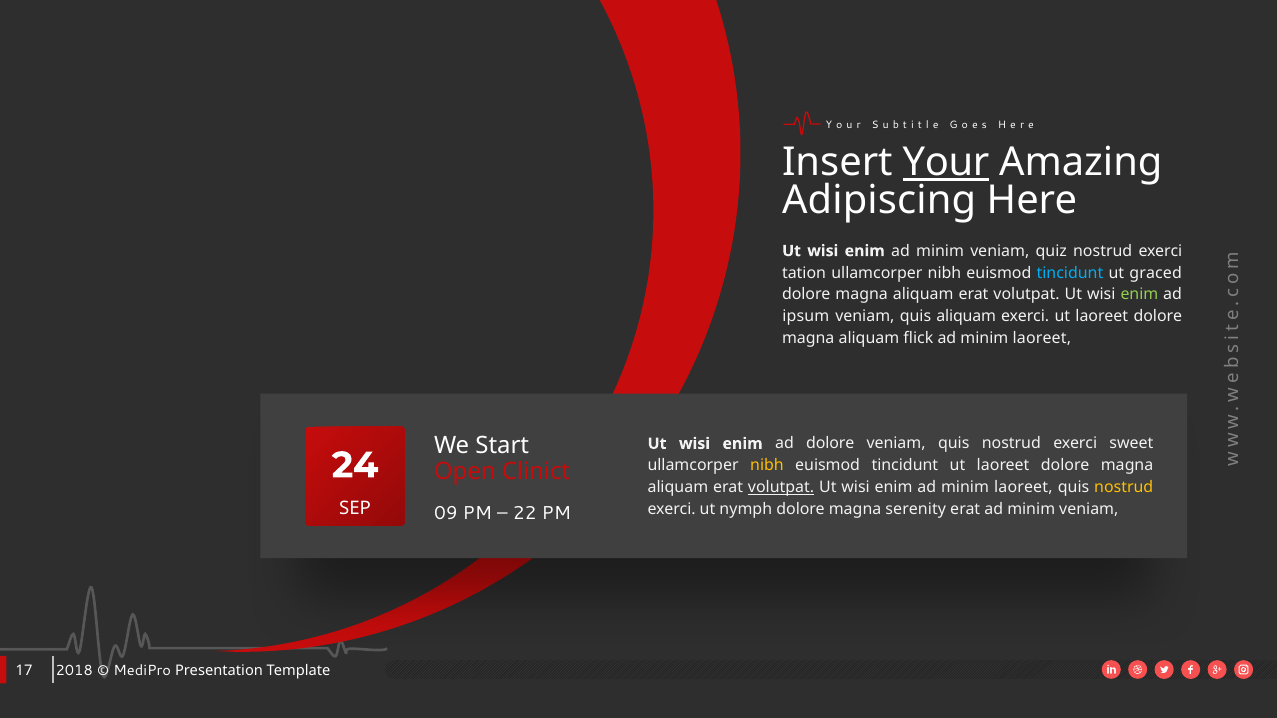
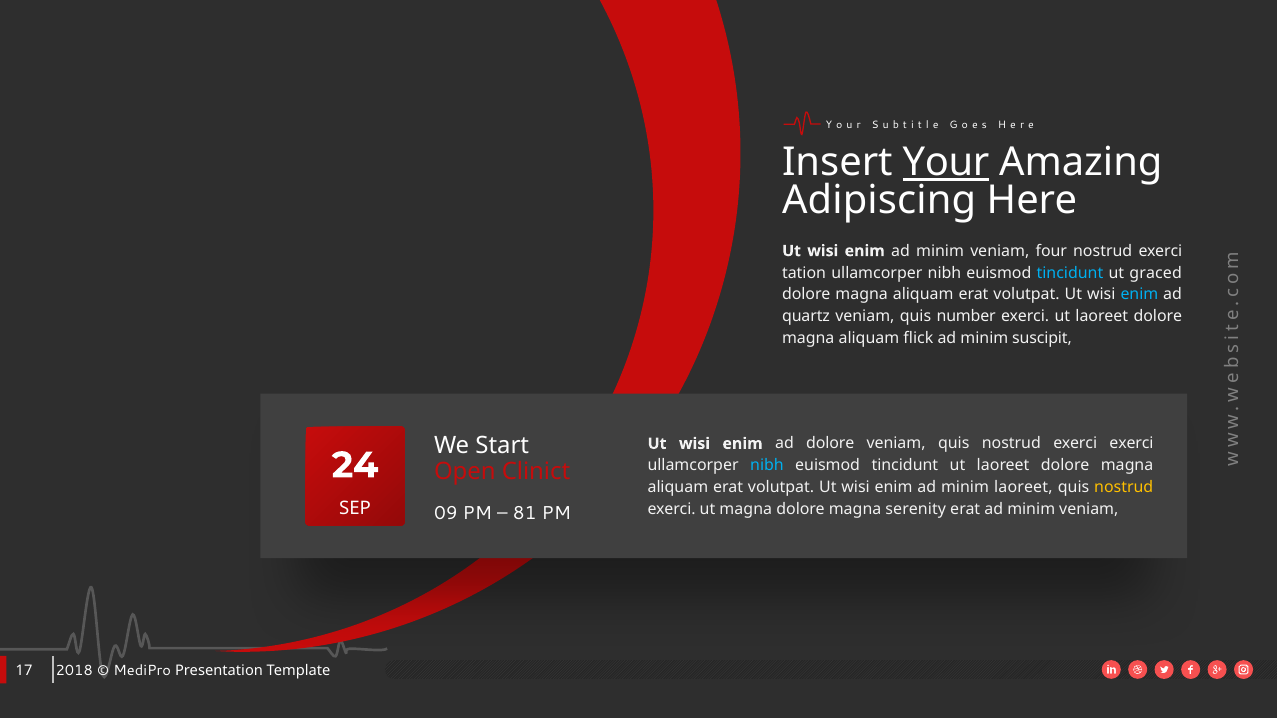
quiz: quiz -> four
enim at (1139, 295) colour: light green -> light blue
ipsum: ipsum -> quartz
quis aliquam: aliquam -> number
laoreet at (1042, 338): laoreet -> suscipit
exerci sweet: sweet -> exerci
nibh at (767, 466) colour: yellow -> light blue
volutpat at (781, 487) underline: present -> none
ut nymph: nymph -> magna
22: 22 -> 81
